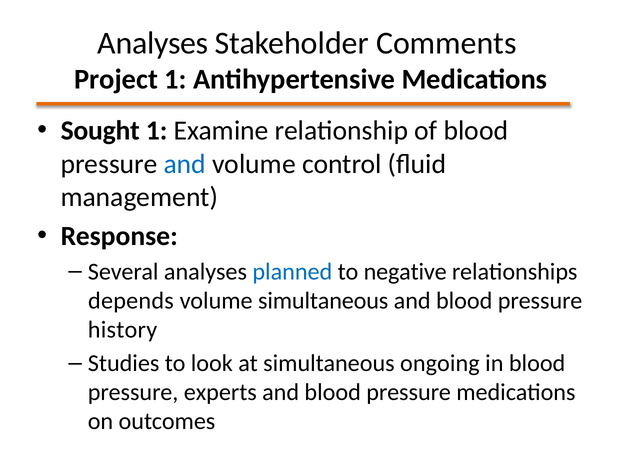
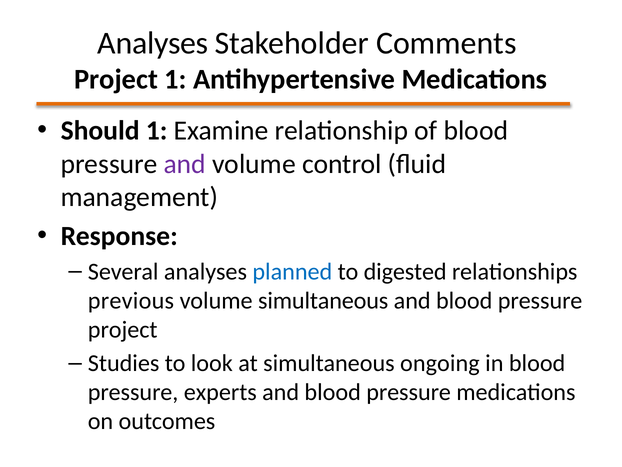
Sought: Sought -> Should
and at (185, 164) colour: blue -> purple
negative: negative -> digested
depends: depends -> previous
history at (123, 329): history -> project
